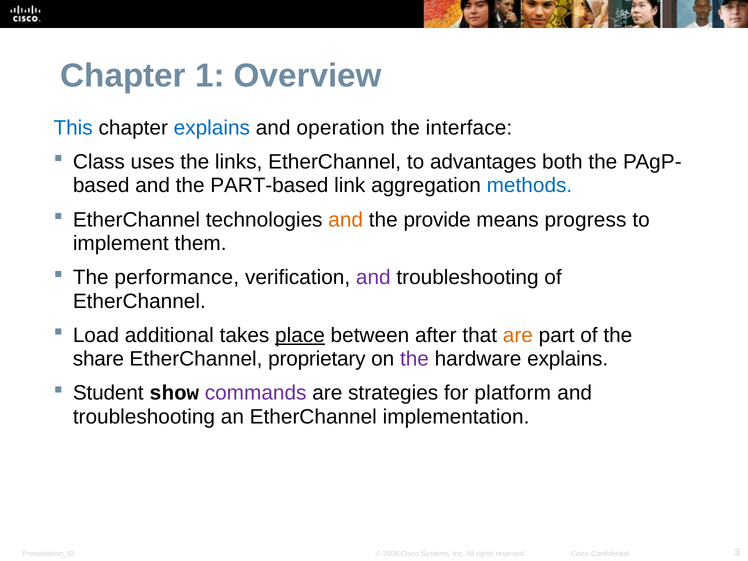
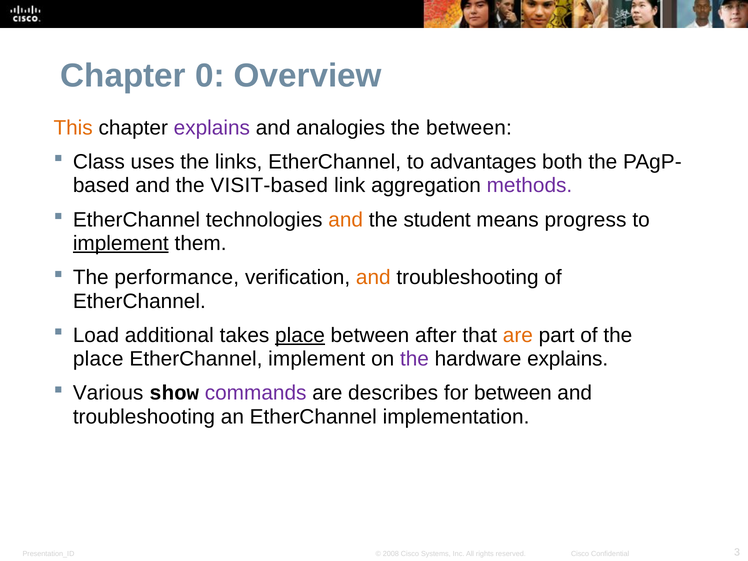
1: 1 -> 0
This colour: blue -> orange
explains at (212, 128) colour: blue -> purple
operation: operation -> analogies
the interface: interface -> between
PART-based: PART-based -> VISIT-based
methods colour: blue -> purple
provide: provide -> student
implement at (121, 243) underline: none -> present
and at (373, 277) colour: purple -> orange
share at (98, 359): share -> place
EtherChannel proprietary: proprietary -> implement
Student: Student -> Various
strategies: strategies -> describes
for platform: platform -> between
